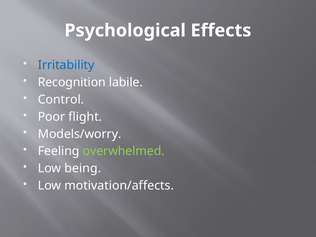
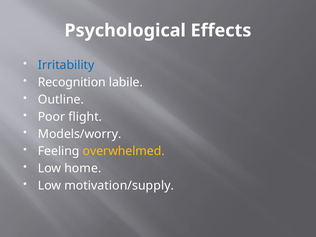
Control: Control -> Outline
overwhelmed colour: light green -> yellow
being: being -> home
motivation/affects: motivation/affects -> motivation/supply
